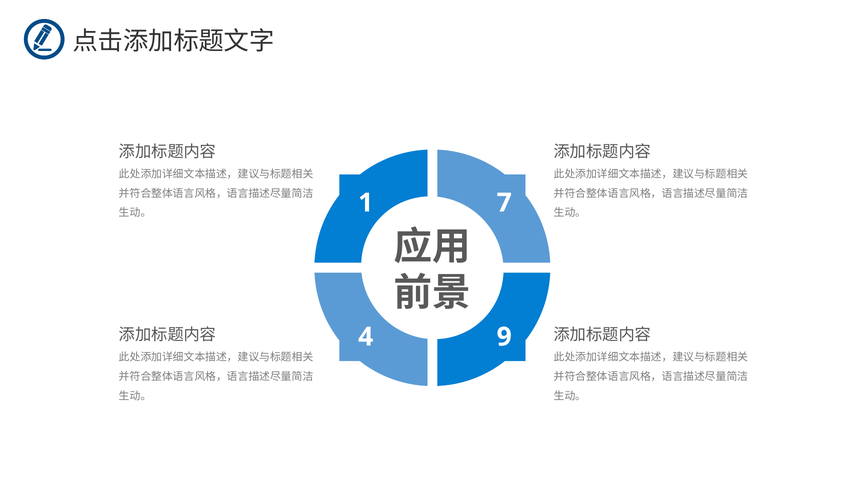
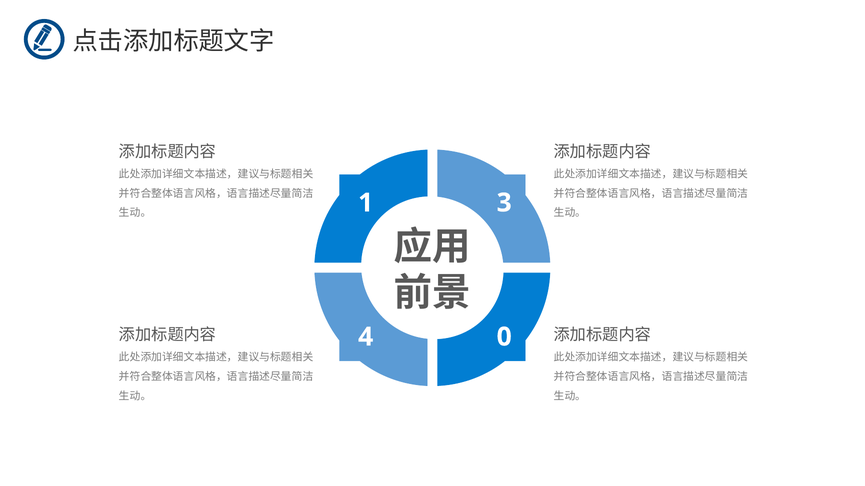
7: 7 -> 3
9: 9 -> 0
